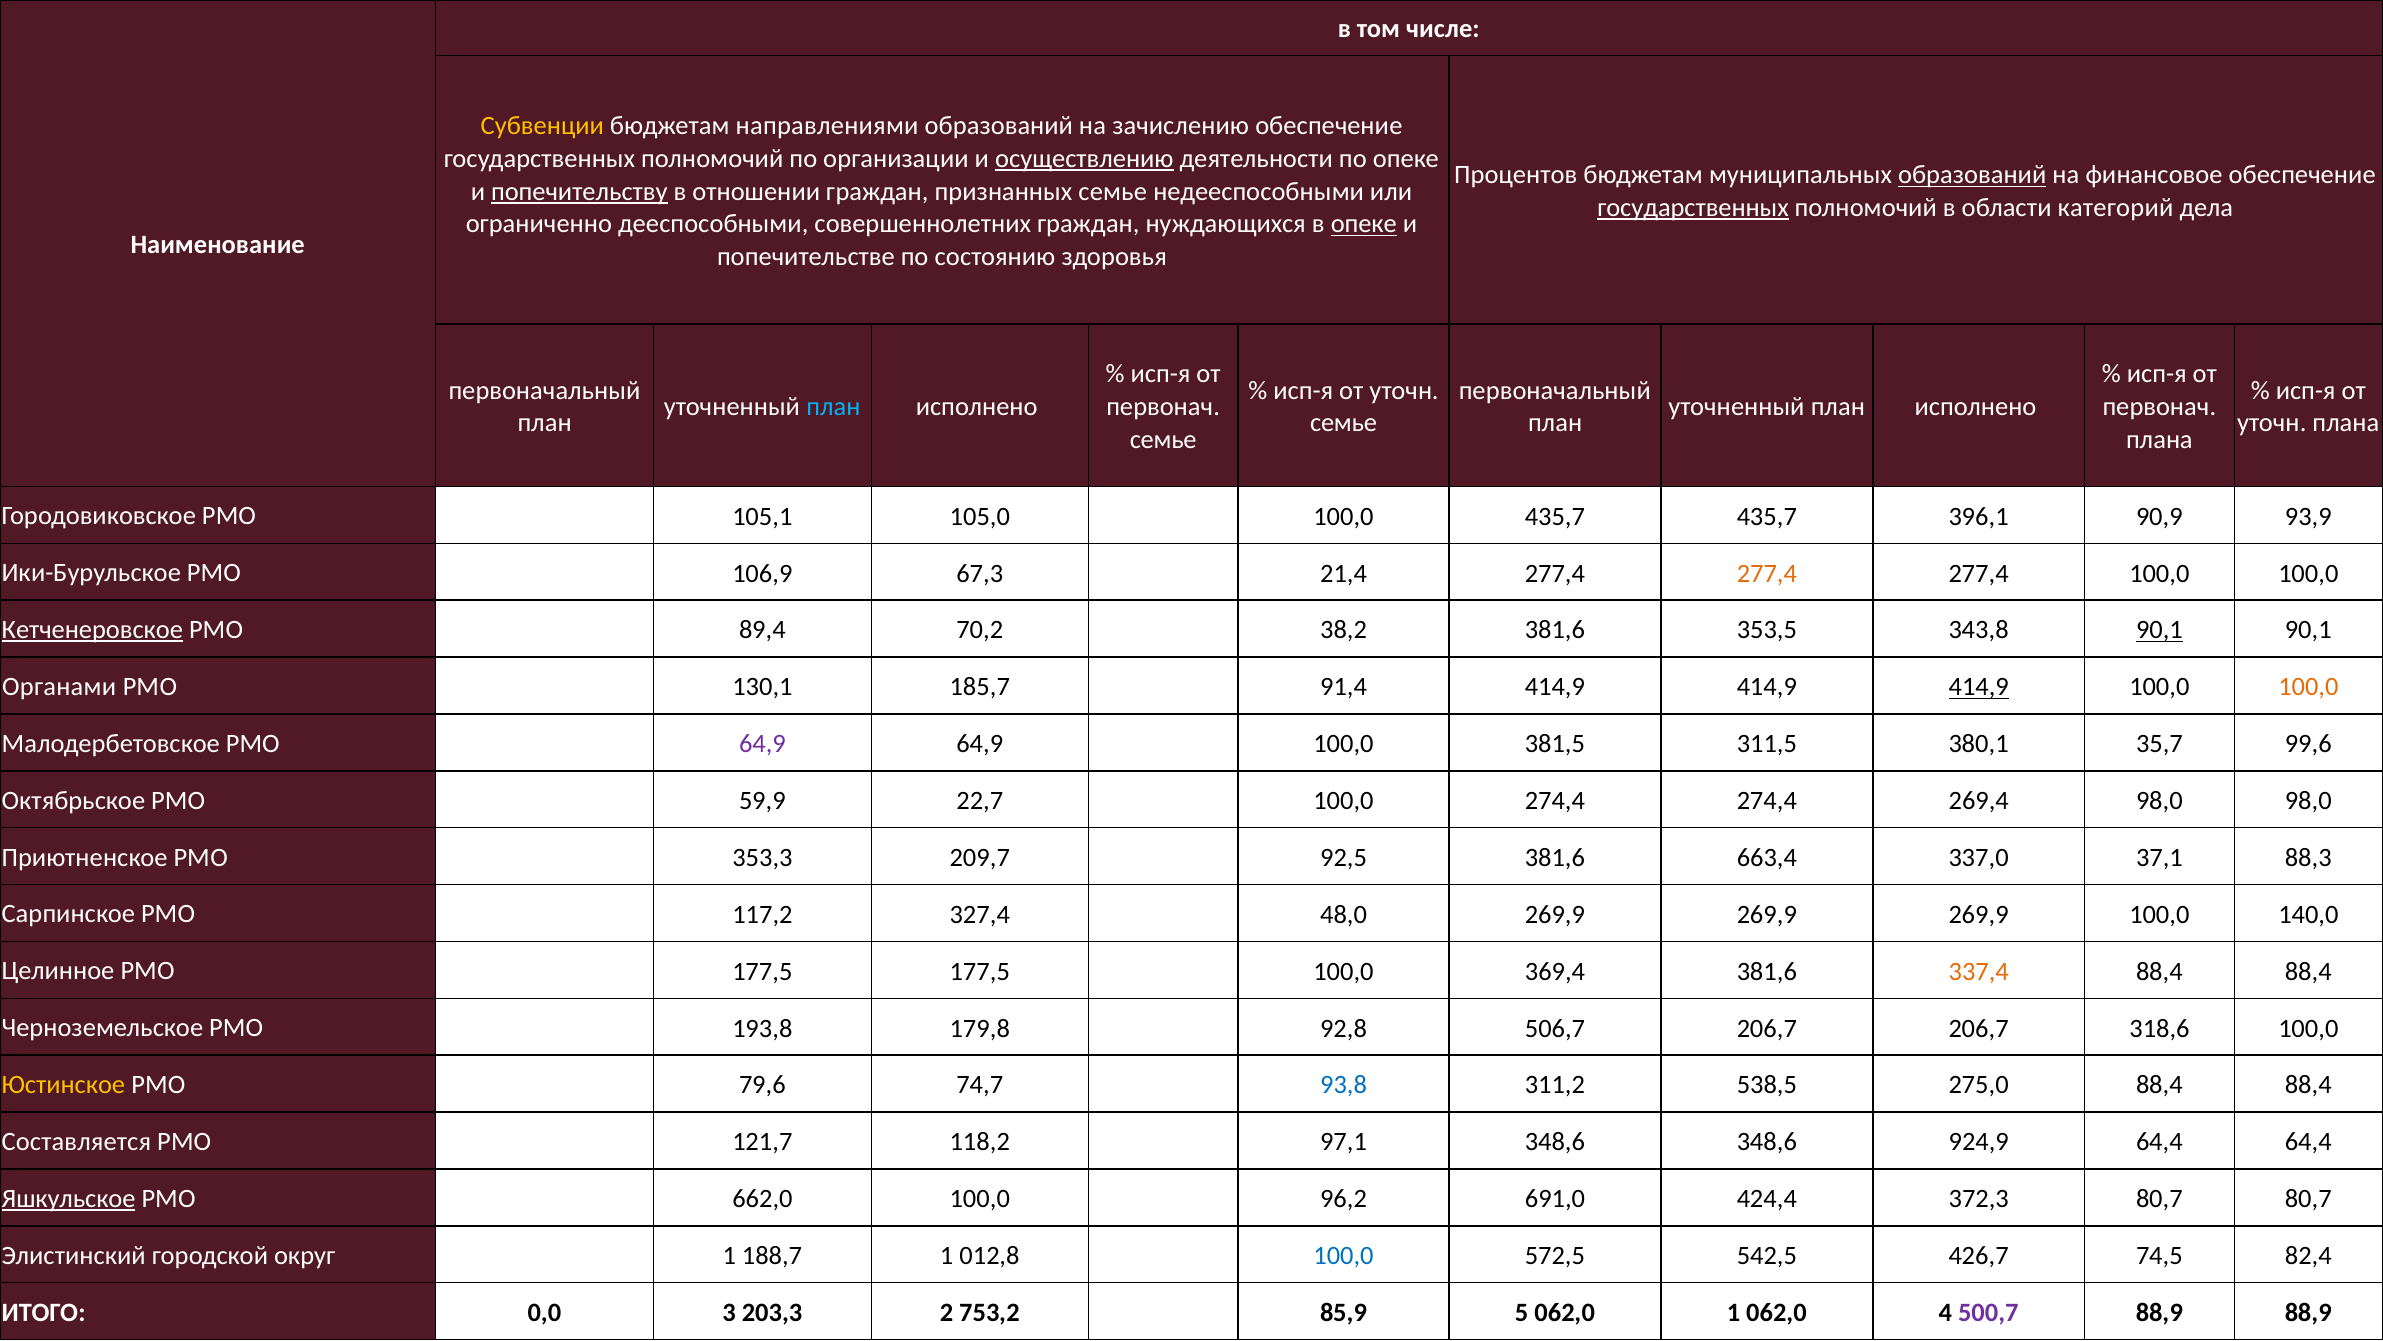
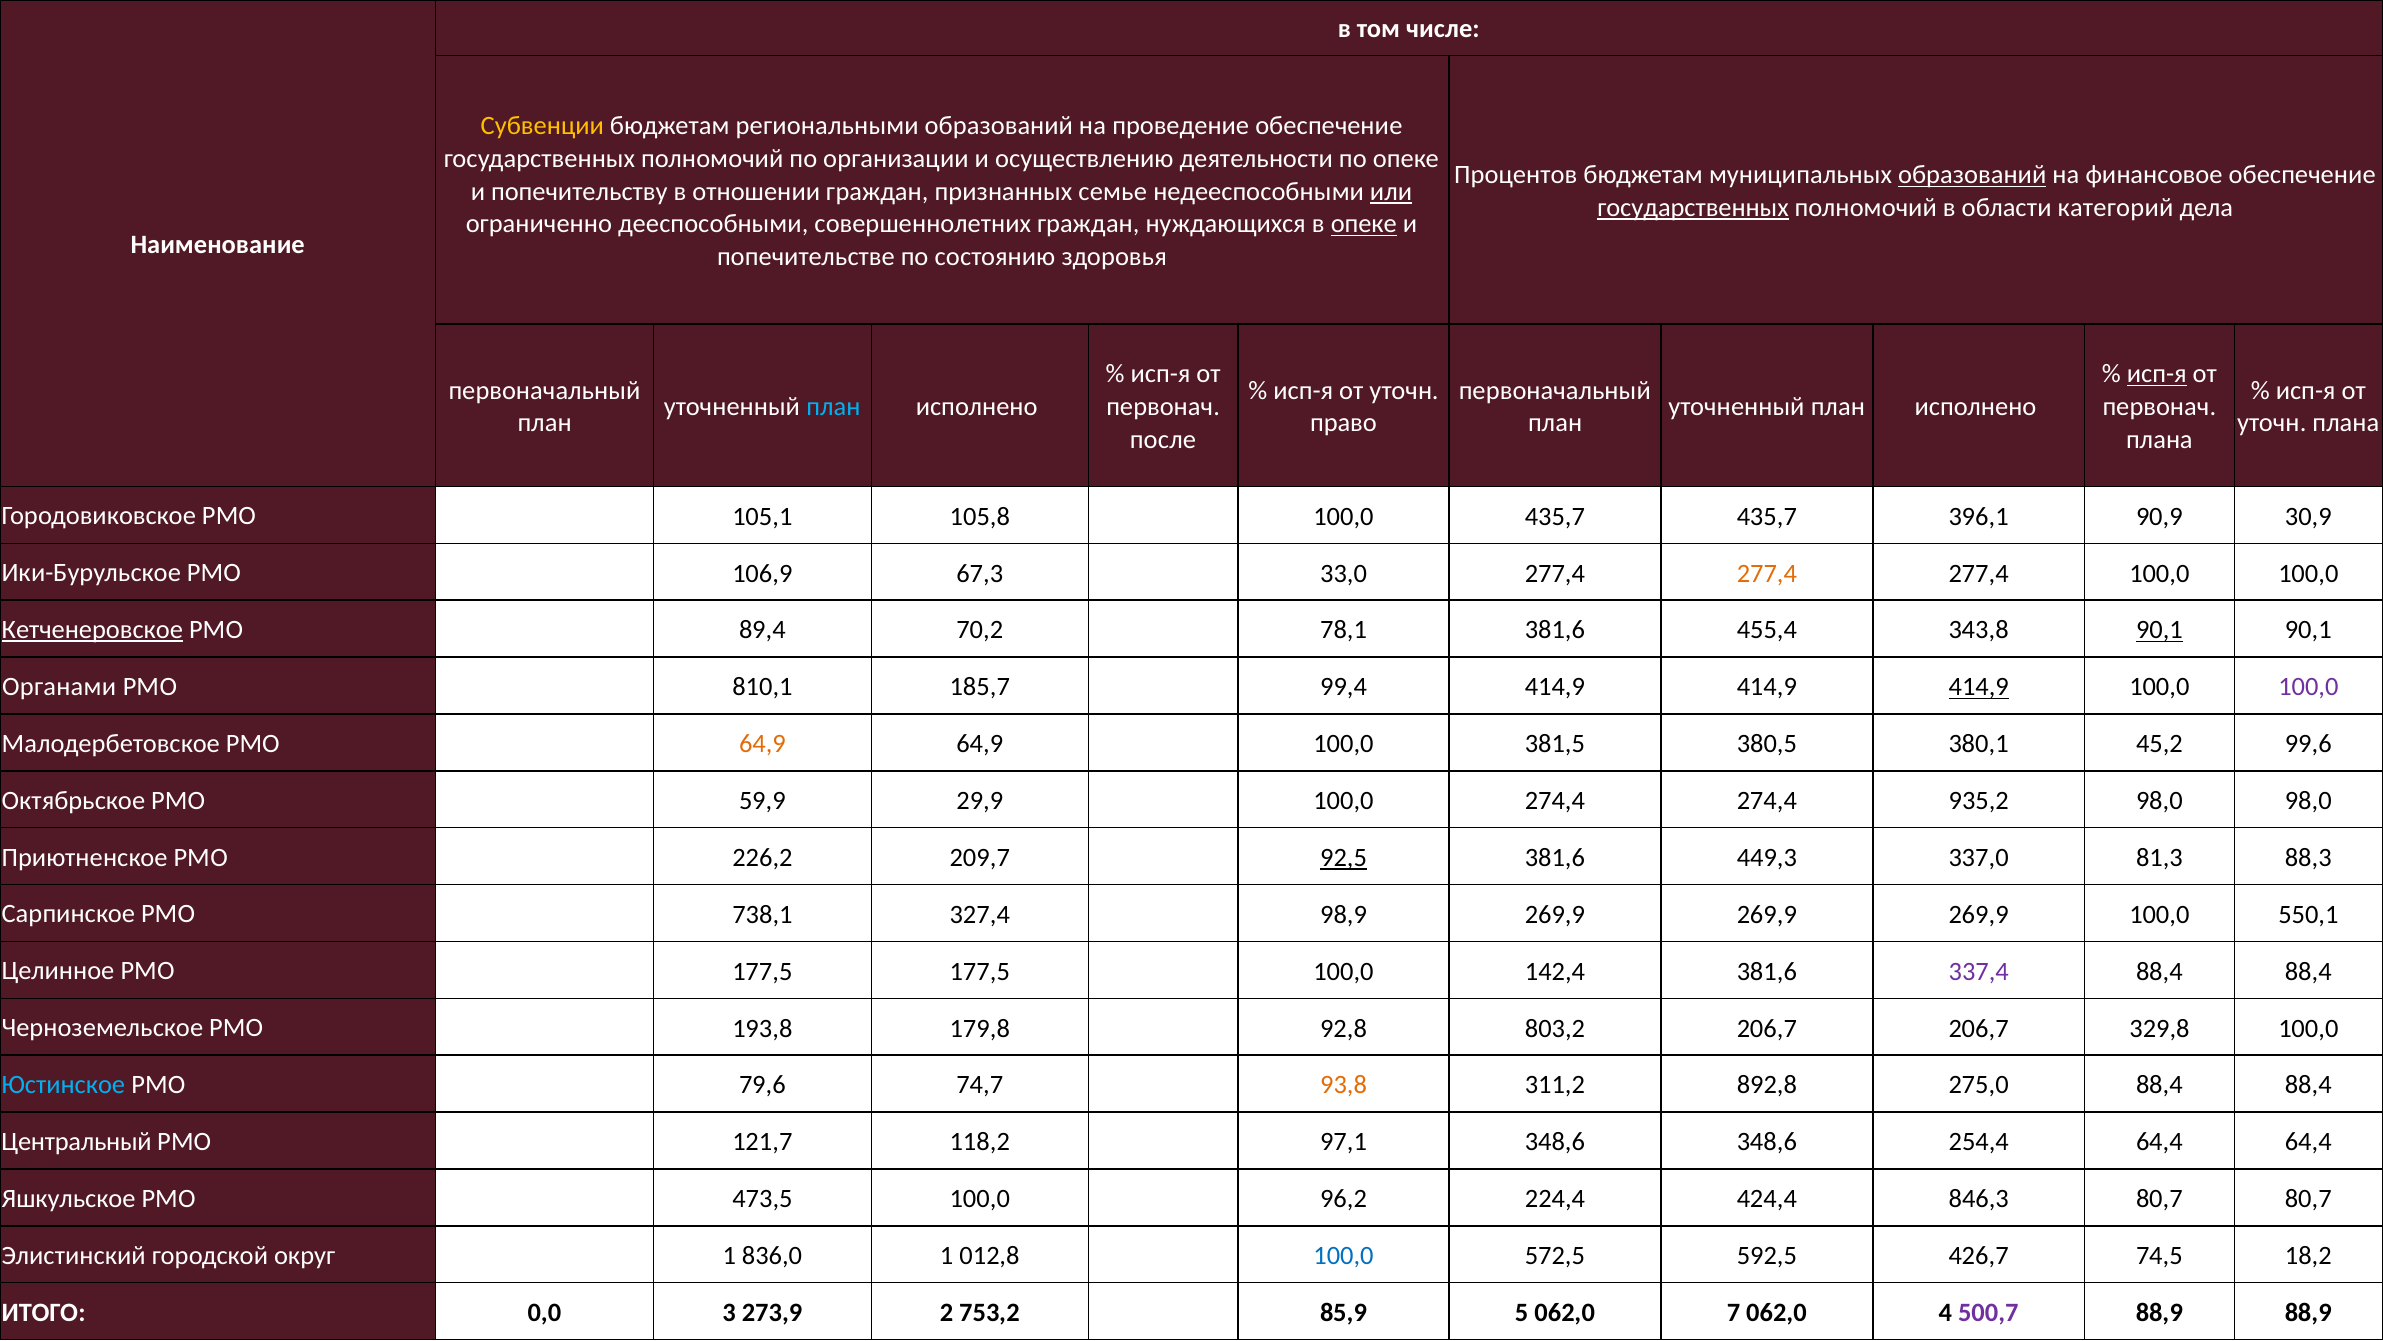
направлениями: направлениями -> региональными
зачислению: зачислению -> проведение
осуществлению underline: present -> none
попечительству underline: present -> none
или underline: none -> present
исп-я at (2157, 374) underline: none -> present
семье at (1344, 423): семье -> право
семье at (1163, 439): семье -> после
105,0: 105,0 -> 105,8
93,9: 93,9 -> 30,9
21,4: 21,4 -> 33,0
38,2: 38,2 -> 78,1
353,5: 353,5 -> 455,4
130,1: 130,1 -> 810,1
91,4: 91,4 -> 99,4
100,0 at (2308, 687) colour: orange -> purple
64,9 at (762, 744) colour: purple -> orange
311,5: 311,5 -> 380,5
35,7: 35,7 -> 45,2
22,7: 22,7 -> 29,9
269,4: 269,4 -> 935,2
353,3: 353,3 -> 226,2
92,5 underline: none -> present
663,4: 663,4 -> 449,3
37,1: 37,1 -> 81,3
117,2: 117,2 -> 738,1
48,0: 48,0 -> 98,9
140,0: 140,0 -> 550,1
369,4: 369,4 -> 142,4
337,4 colour: orange -> purple
506,7: 506,7 -> 803,2
318,6: 318,6 -> 329,8
Юстинское colour: yellow -> light blue
93,8 colour: blue -> orange
538,5: 538,5 -> 892,8
Составляется: Составляется -> Центральный
924,9: 924,9 -> 254,4
Яшкульское underline: present -> none
662,0: 662,0 -> 473,5
691,0: 691,0 -> 224,4
372,3: 372,3 -> 846,3
188,7: 188,7 -> 836,0
542,5: 542,5 -> 592,5
82,4: 82,4 -> 18,2
203,3: 203,3 -> 273,9
062,0 1: 1 -> 7
